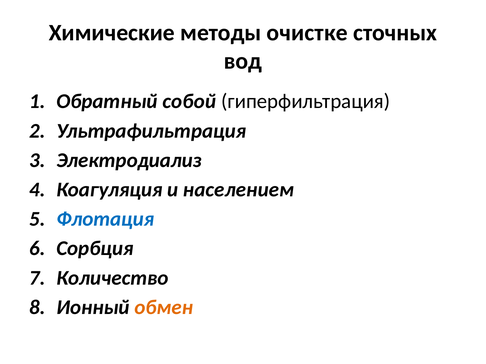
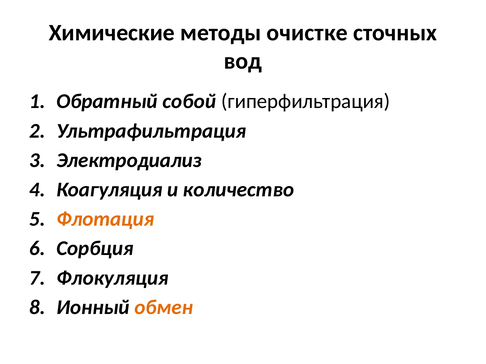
населением: населением -> количество
Флотация colour: blue -> orange
Количество: Количество -> Флокуляция
